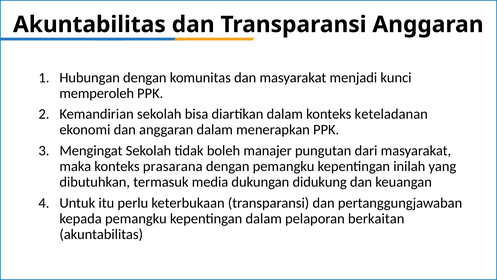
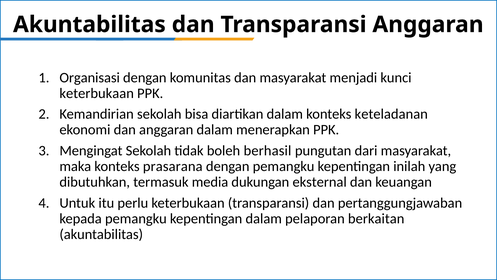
Hubungan: Hubungan -> Organisasi
memperoleh at (97, 93): memperoleh -> keterbukaan
manajer: manajer -> berhasil
didukung: didukung -> eksternal
